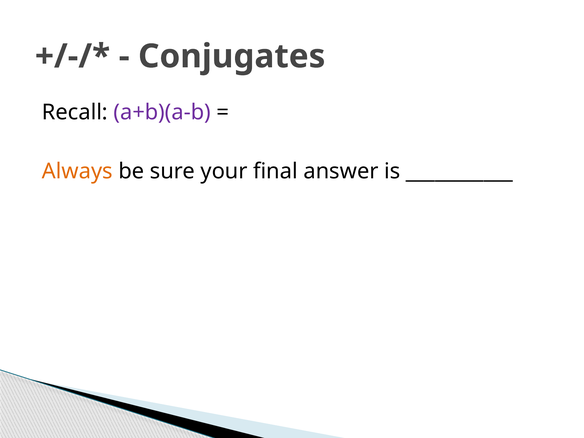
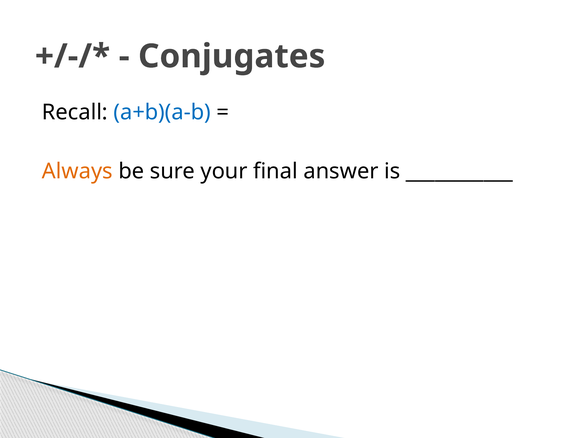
a+b)(a-b colour: purple -> blue
